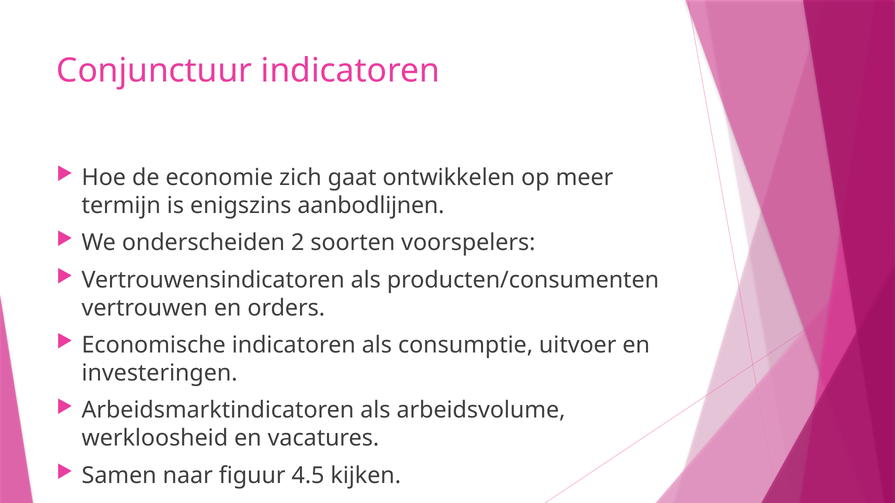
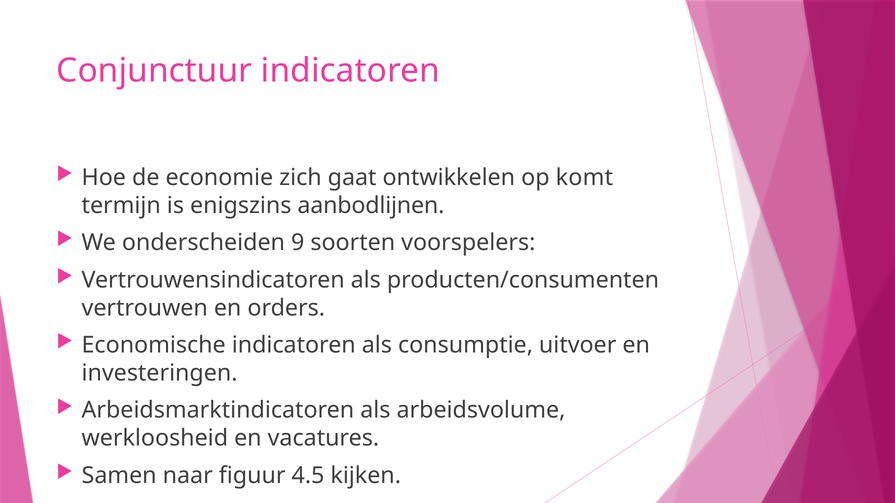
meer: meer -> komt
2: 2 -> 9
